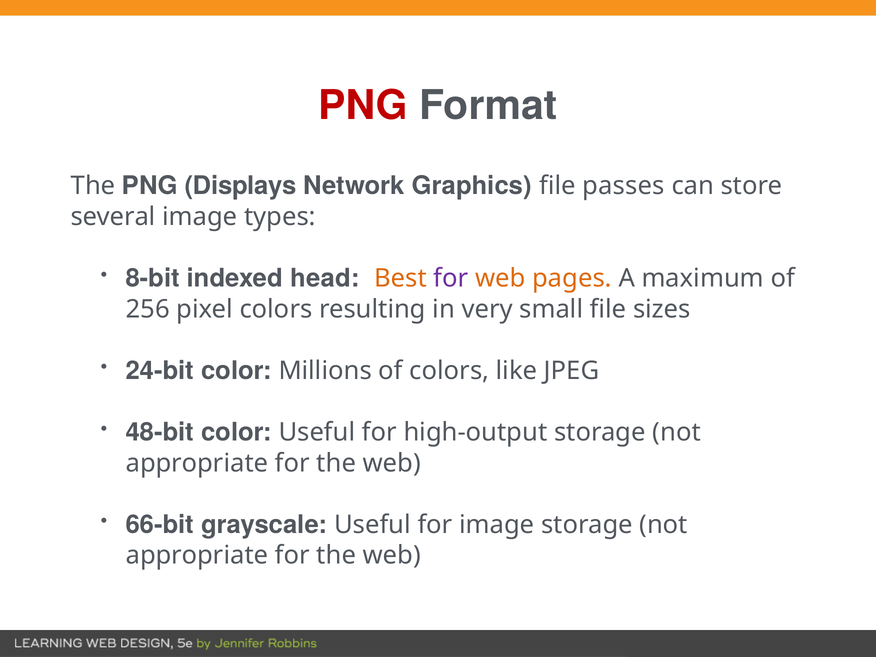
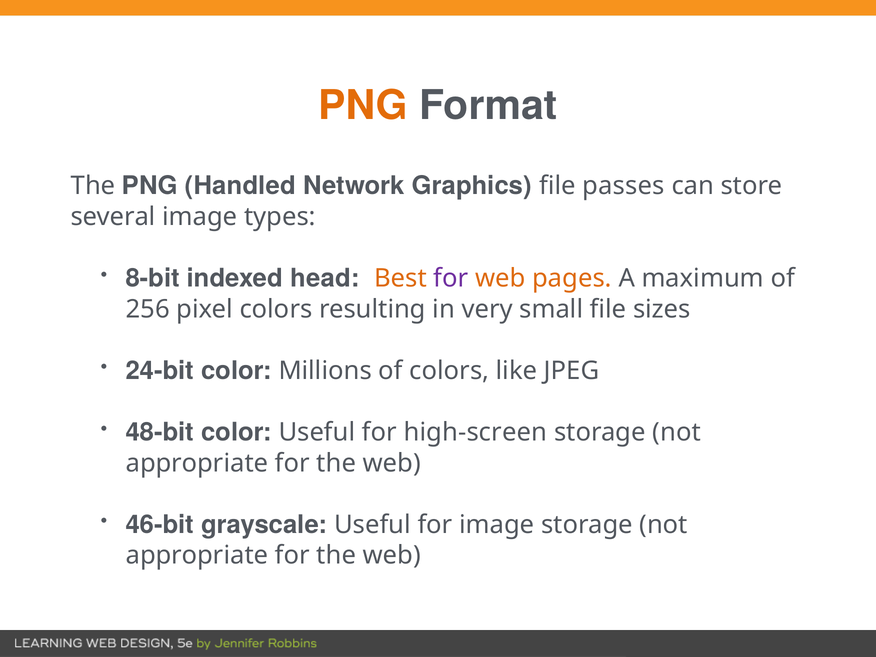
PNG at (363, 106) colour: red -> orange
Displays: Displays -> Handled
high-output: high-output -> high-screen
66-bit: 66-bit -> 46-bit
